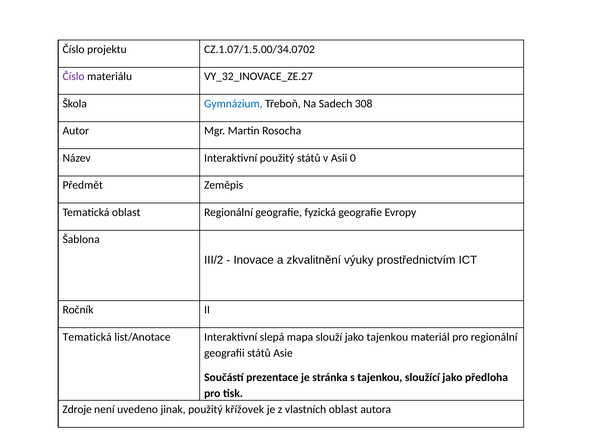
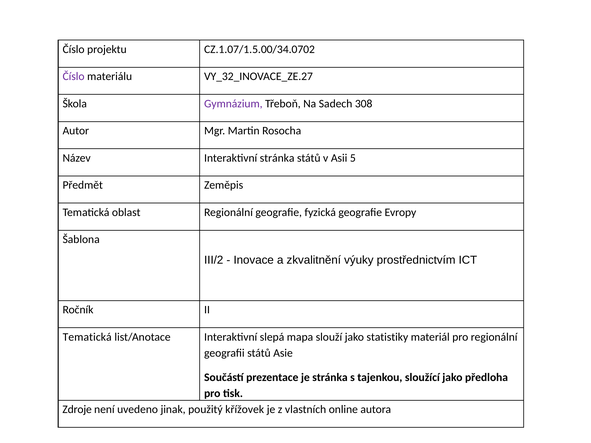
Gymnázium colour: blue -> purple
Interaktivní použitý: použitý -> stránka
0: 0 -> 5
jako tajenkou: tajenkou -> statistiky
vlastních oblast: oblast -> online
